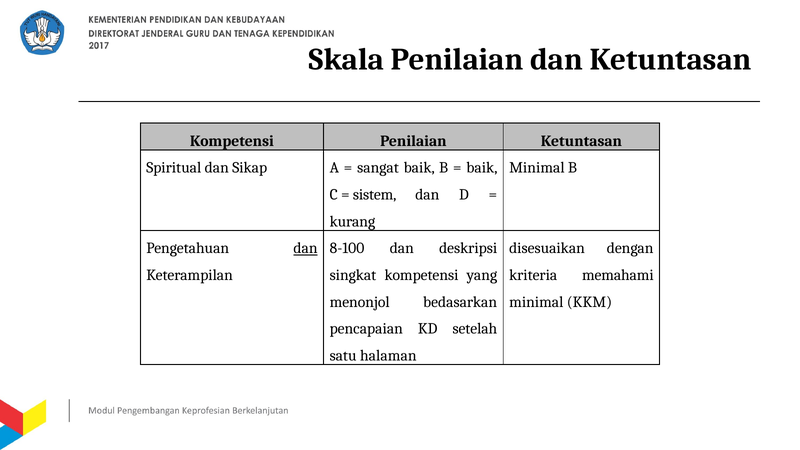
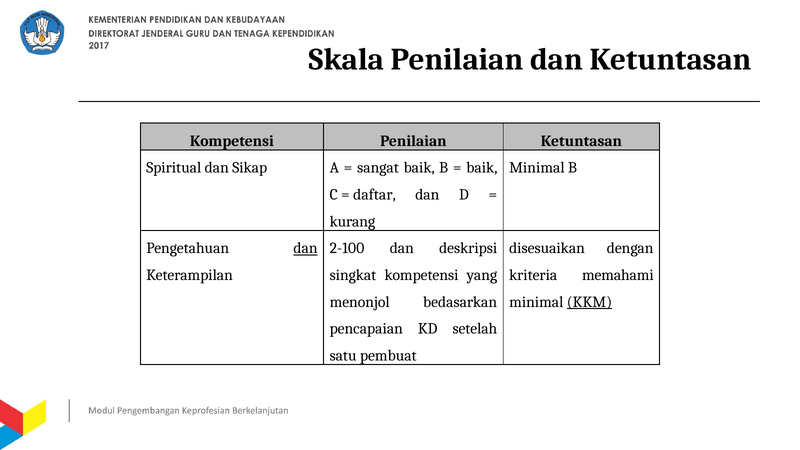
sistem: sistem -> daftar
8-100: 8-100 -> 2-100
KKM underline: none -> present
halaman: halaman -> pembuat
